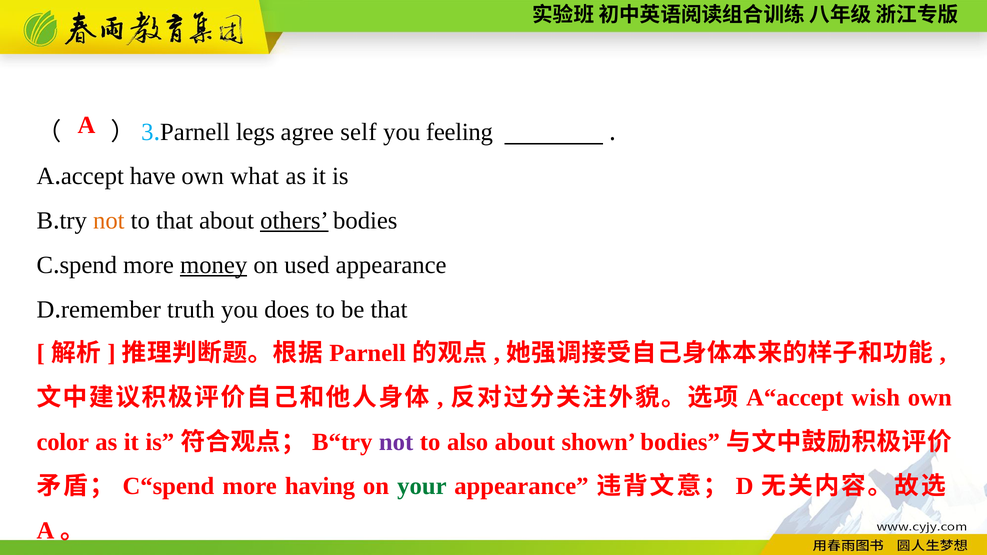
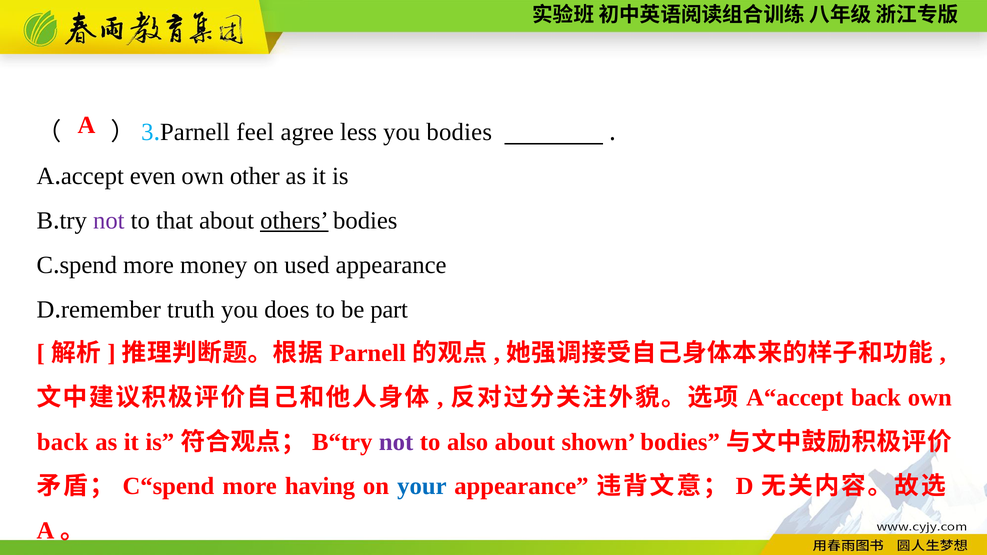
legs: legs -> feel
self: self -> less
you feeling: feeling -> bodies
have: have -> even
what: what -> other
not at (109, 221) colour: orange -> purple
money underline: present -> none
be that: that -> part
wish at (876, 398): wish -> back
color at (63, 442): color -> back
your colour: green -> blue
